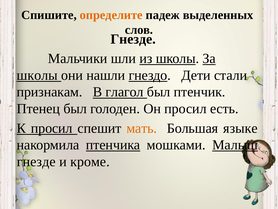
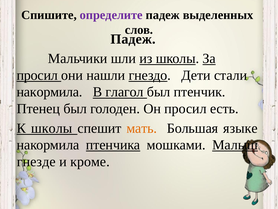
определите colour: orange -> purple
Гнезде at (133, 39): Гнезде -> Падеж
школы at (37, 75): школы -> просил
признакам at (50, 92): признакам -> накормила
К просил: просил -> школы
